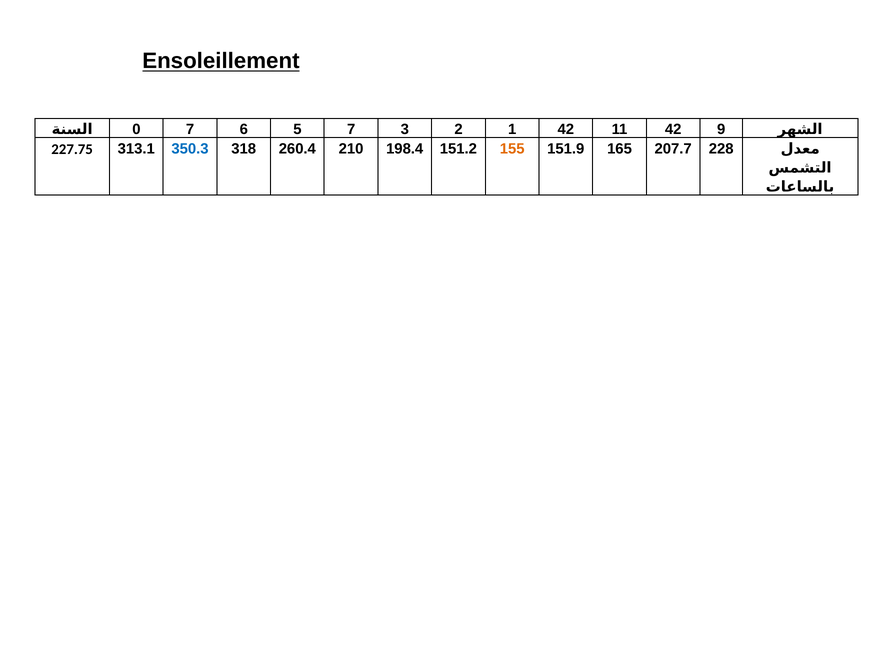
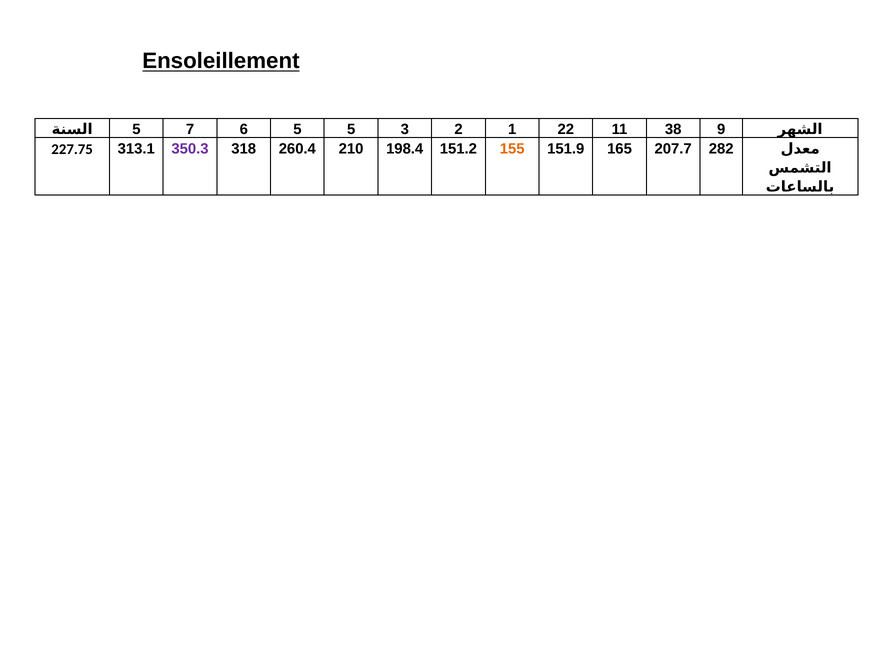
0 at (136, 130): 0 -> 5
5 7: 7 -> 5
1 42: 42 -> 22
11 42: 42 -> 38
350.3 colour: blue -> purple
228: 228 -> 282
